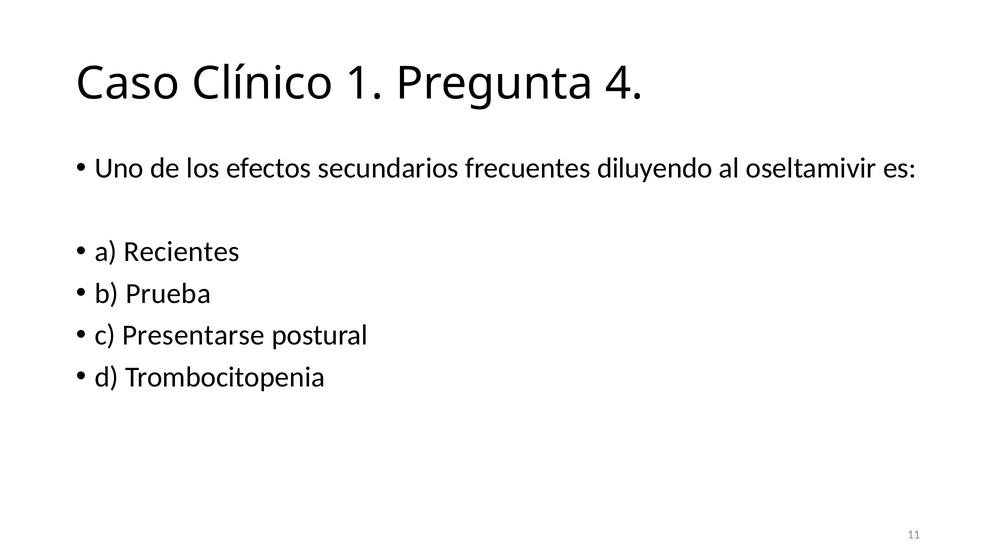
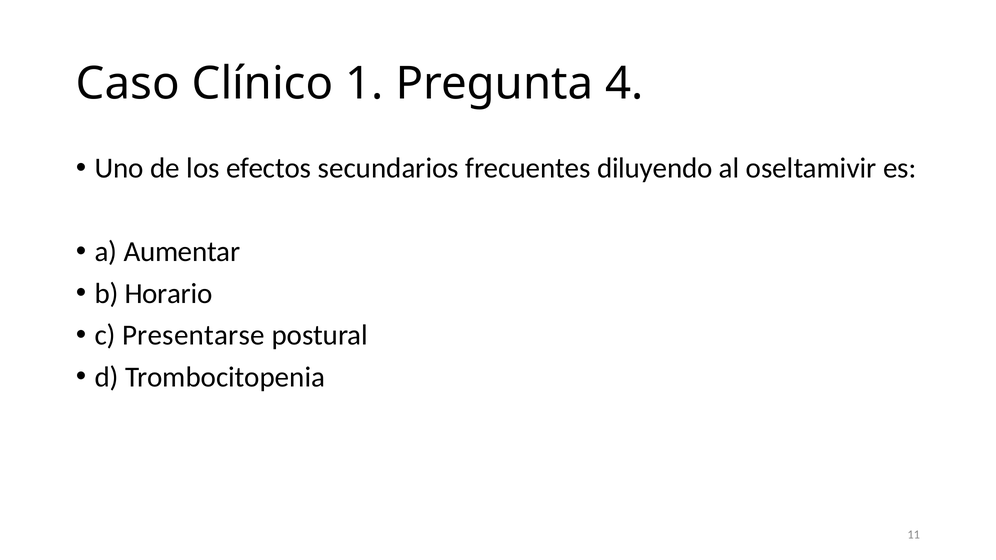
Recientes: Recientes -> Aumentar
Prueba: Prueba -> Horario
